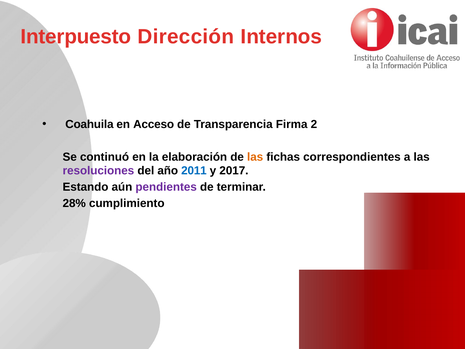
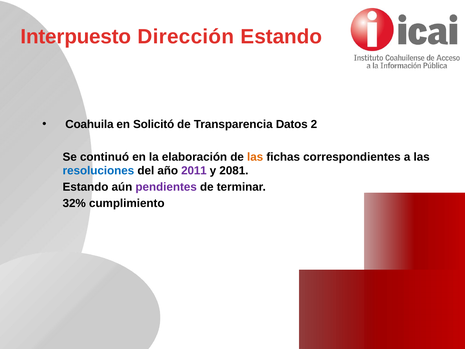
Dirección Internos: Internos -> Estando
Acceso: Acceso -> Solicitó
Firma: Firma -> Datos
resoluciones colour: purple -> blue
2011 colour: blue -> purple
2017: 2017 -> 2081
28%: 28% -> 32%
